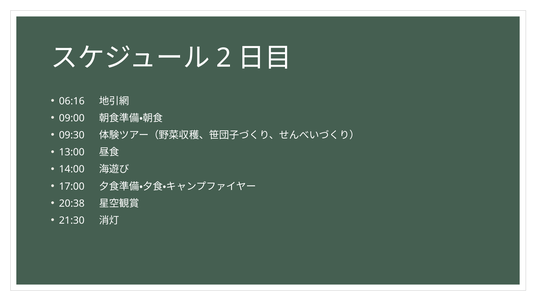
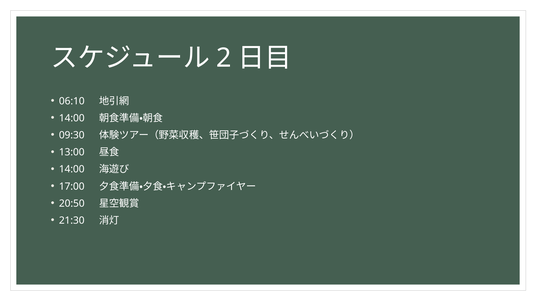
06:16: 06:16 -> 06:10
09:00 at (72, 118): 09:00 -> 14:00
20:38: 20:38 -> 20:50
